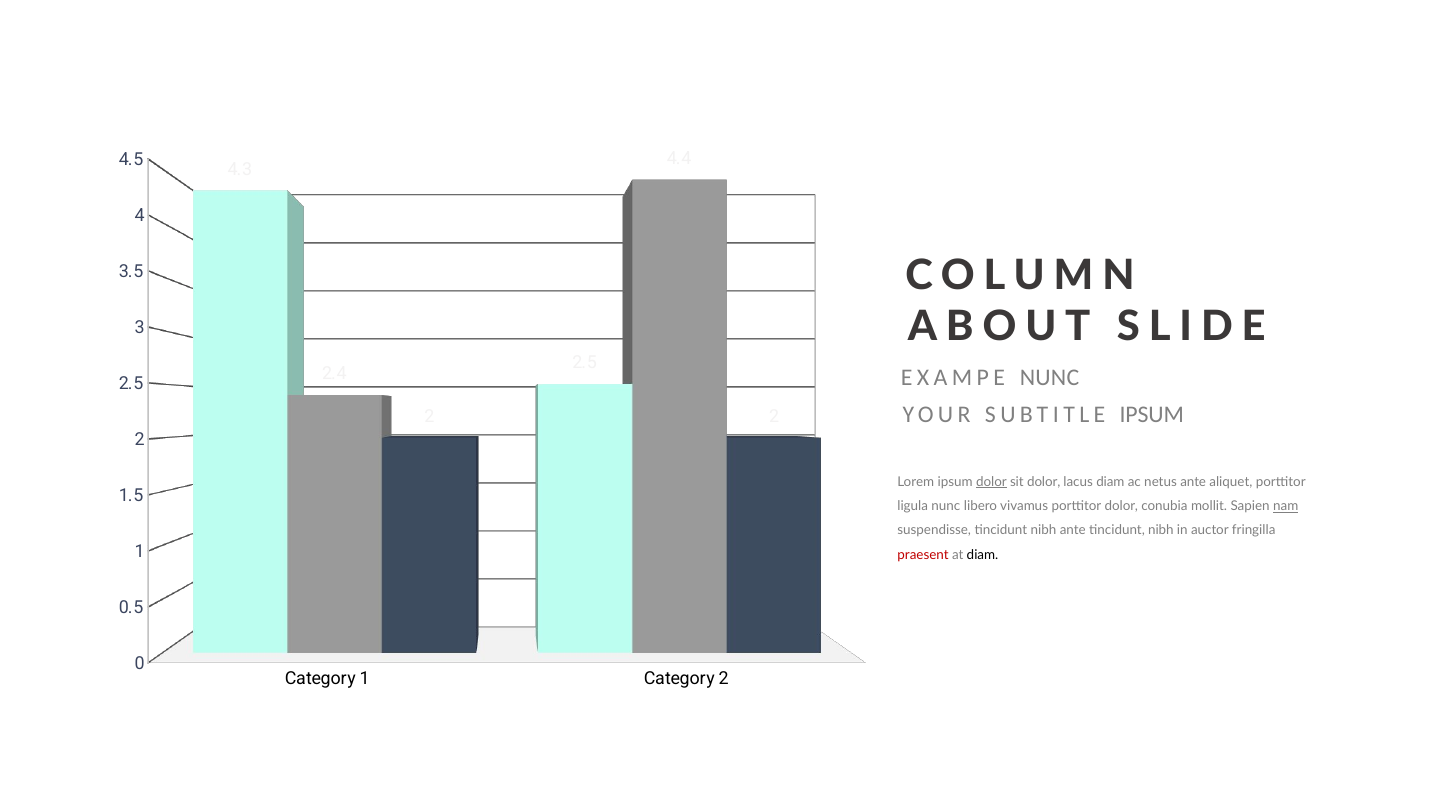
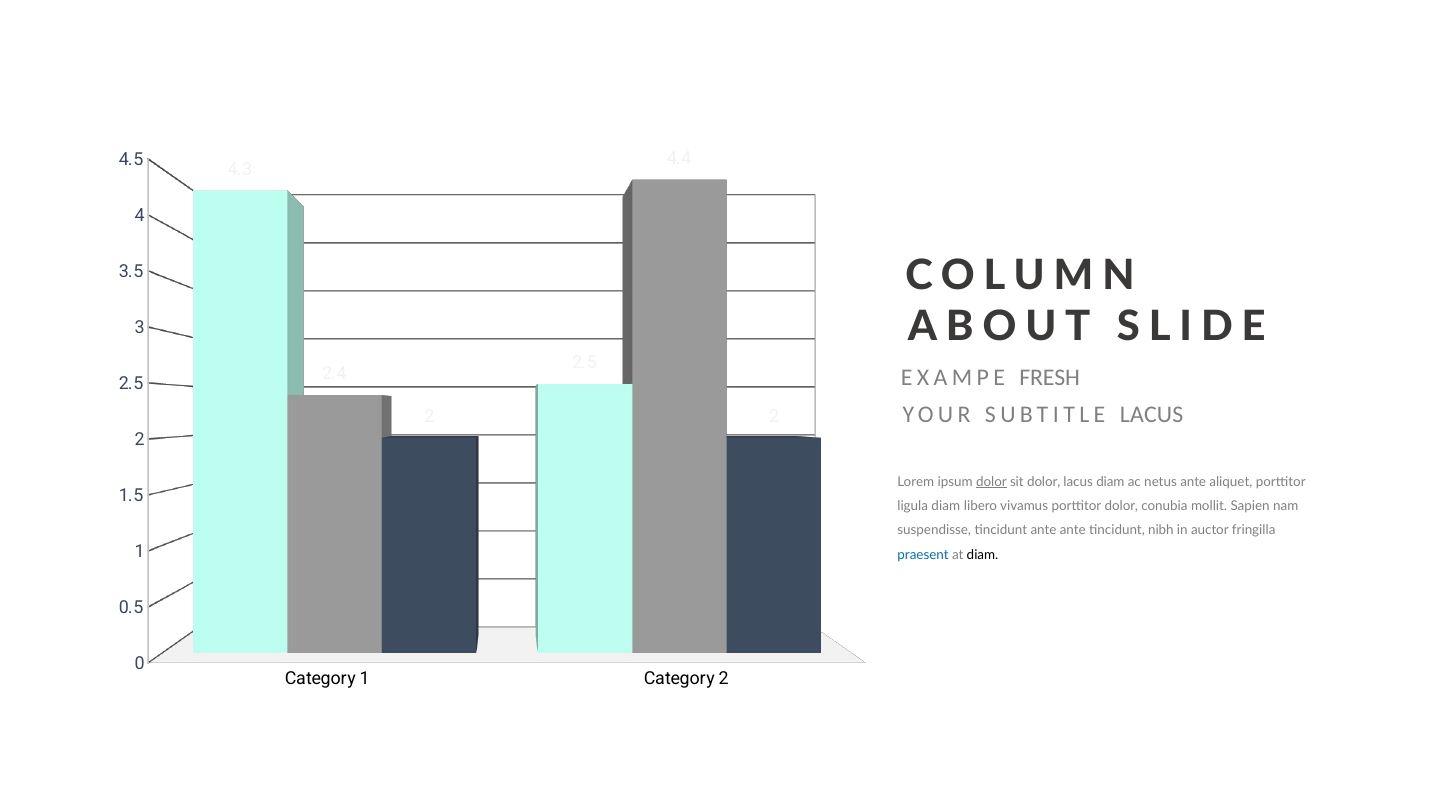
EXAMPE NUNC: NUNC -> FRESH
SUBTITLE IPSUM: IPSUM -> LACUS
ligula nunc: nunc -> diam
nam underline: present -> none
suspendisse tincidunt nibh: nibh -> ante
praesent colour: red -> blue
